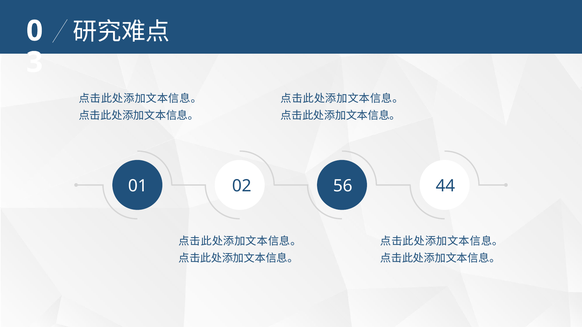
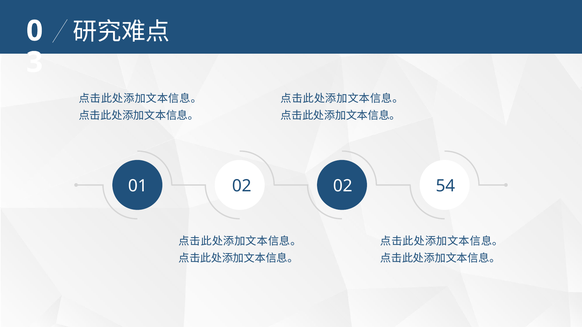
01 56: 56 -> 02
44: 44 -> 54
